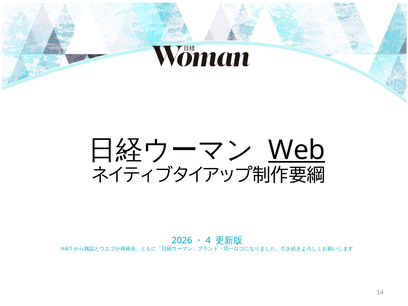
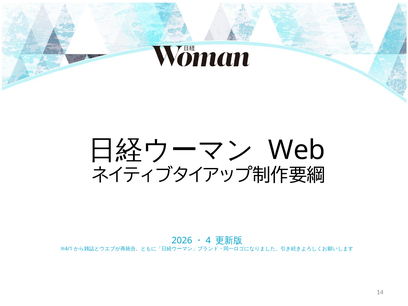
Web underline: present -> none
